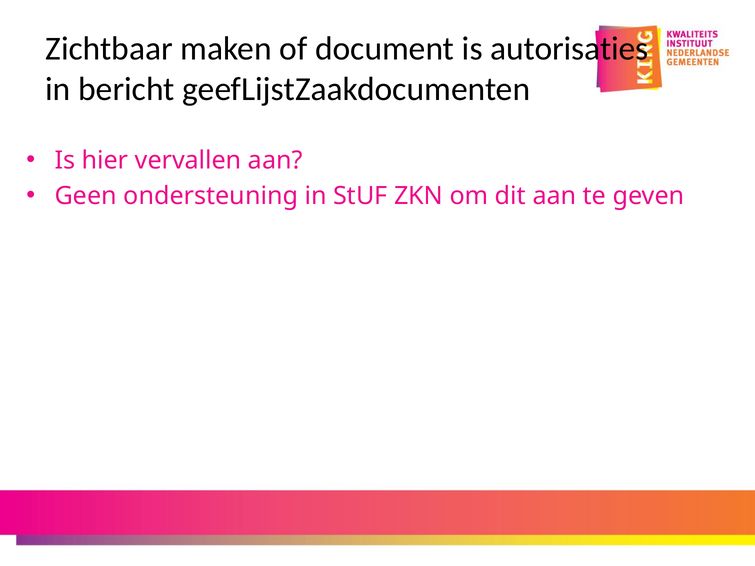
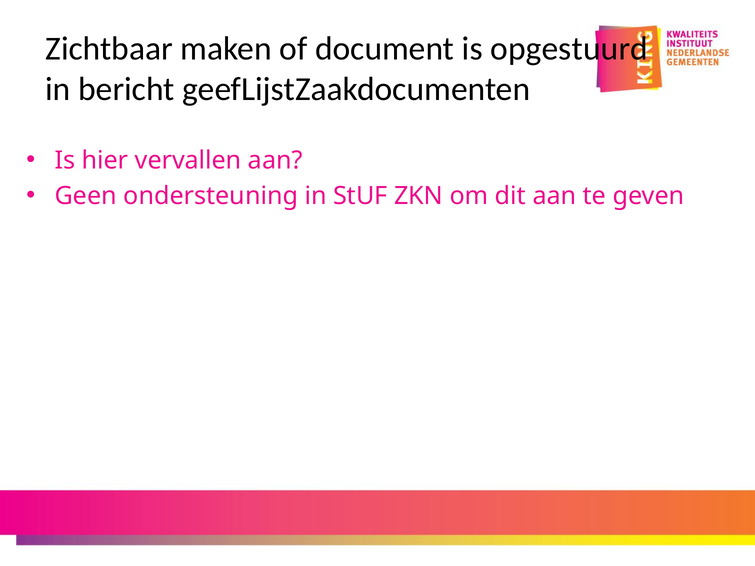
autorisaties: autorisaties -> opgestuurd
